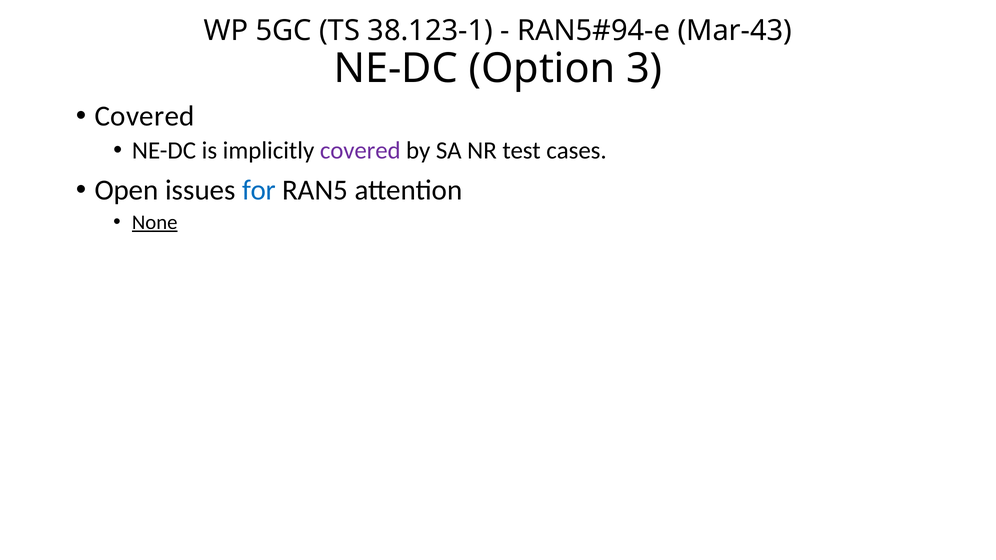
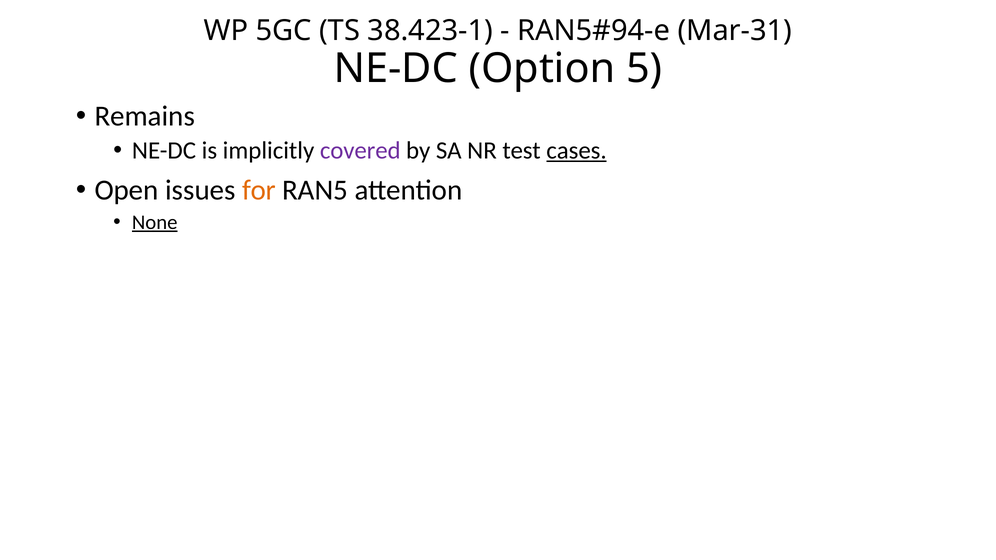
38.123-1: 38.123-1 -> 38.423-1
Mar-43: Mar-43 -> Mar-31
3: 3 -> 5
Covered at (145, 116): Covered -> Remains
cases underline: none -> present
for colour: blue -> orange
